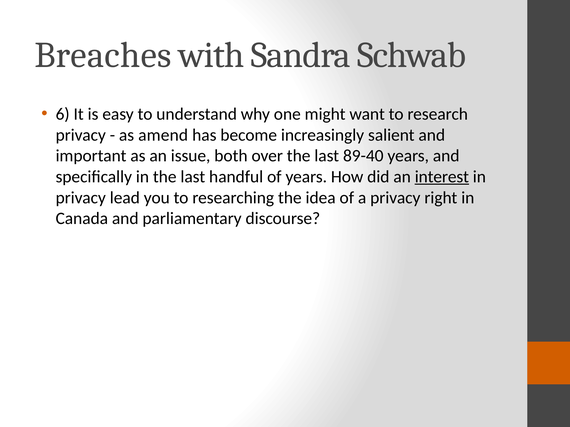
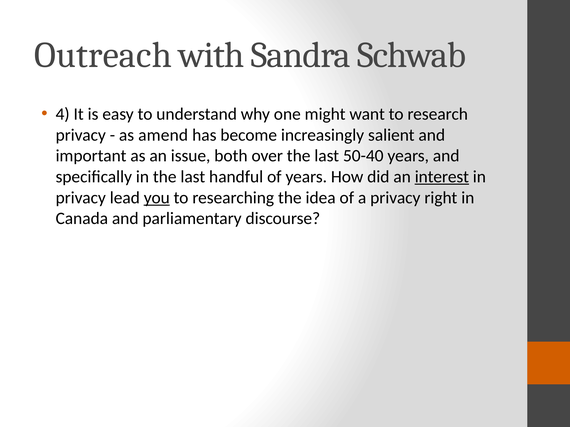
Breaches: Breaches -> Outreach
6: 6 -> 4
89-40: 89-40 -> 50-40
you underline: none -> present
